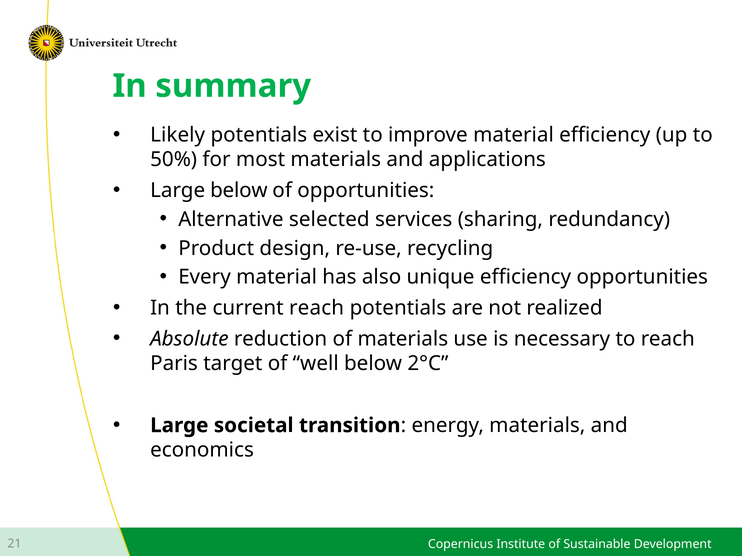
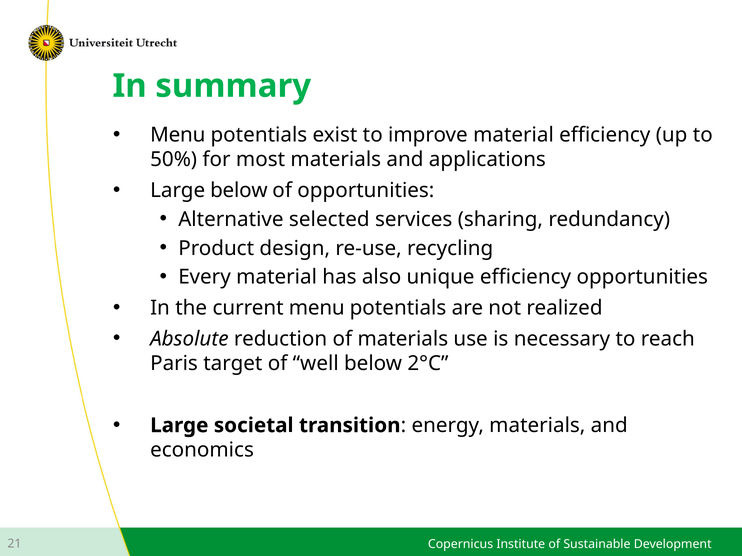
Likely at (178, 135): Likely -> Menu
current reach: reach -> menu
